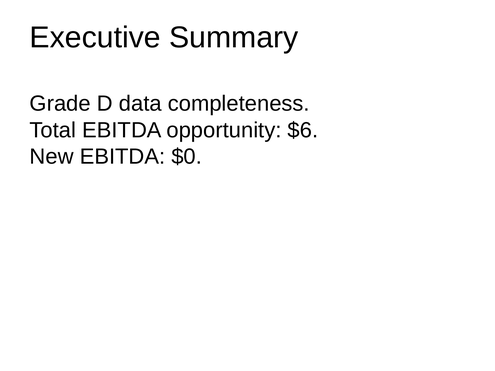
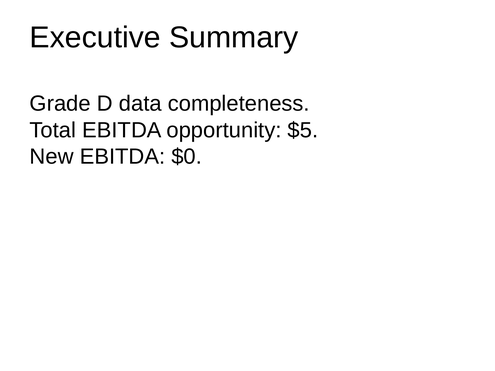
$6: $6 -> $5
